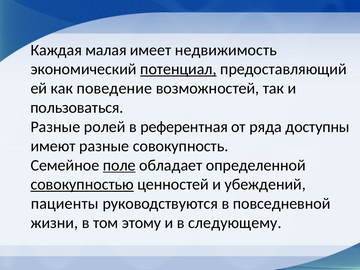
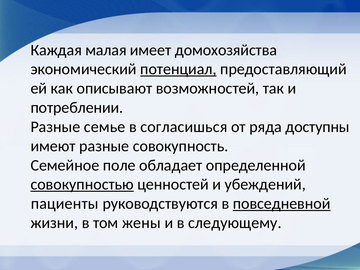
недвижимость: недвижимость -> домохозяйства
поведение: поведение -> описывают
пользоваться: пользоваться -> потреблении
ролей: ролей -> семье
референтная: референтная -> согласишься
поле underline: present -> none
повседневной underline: none -> present
этому: этому -> жены
